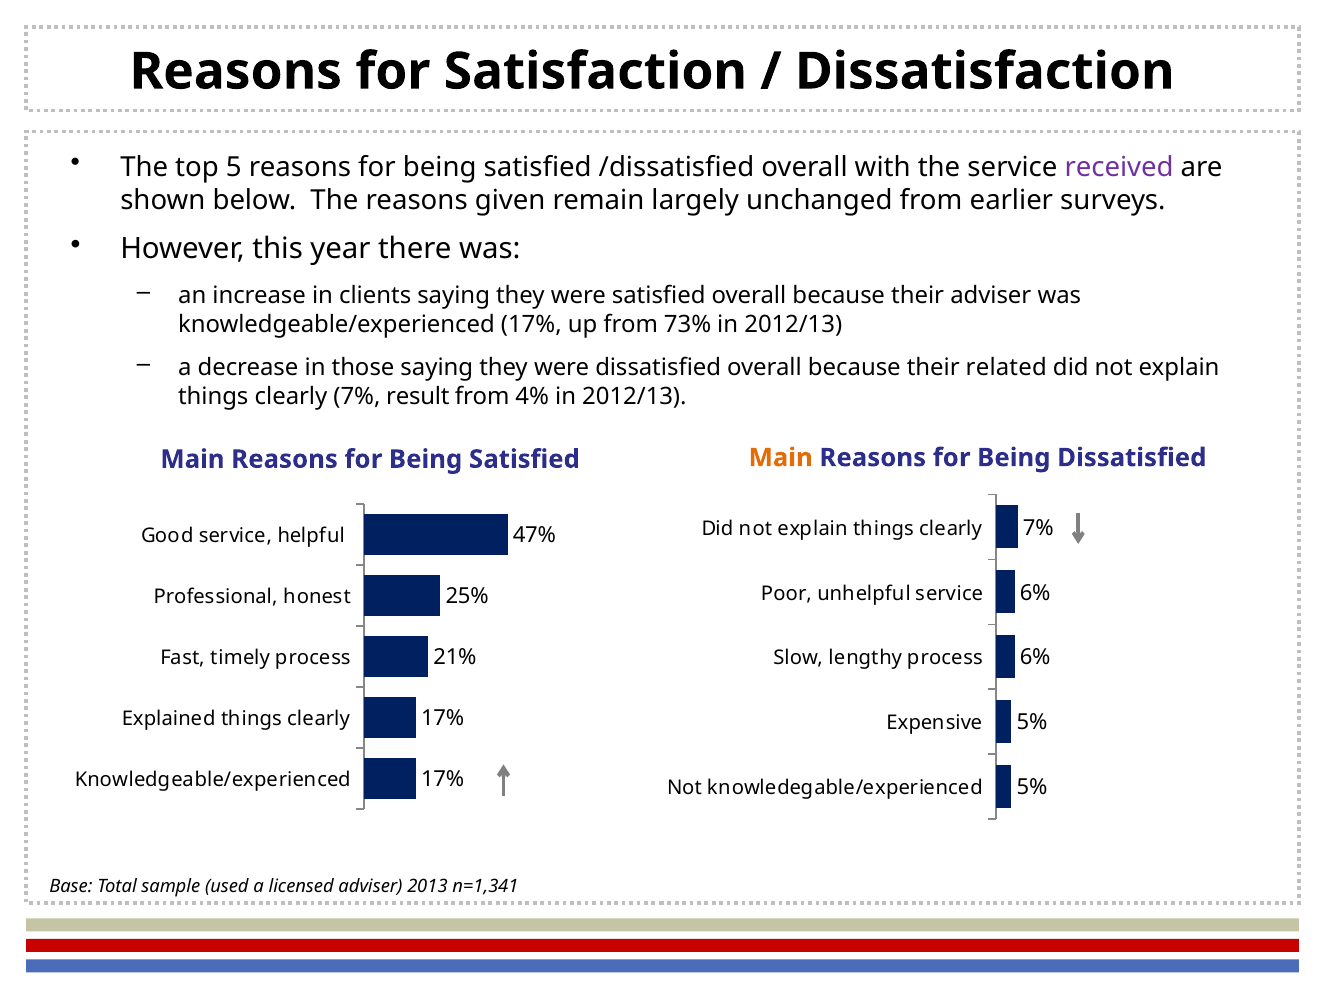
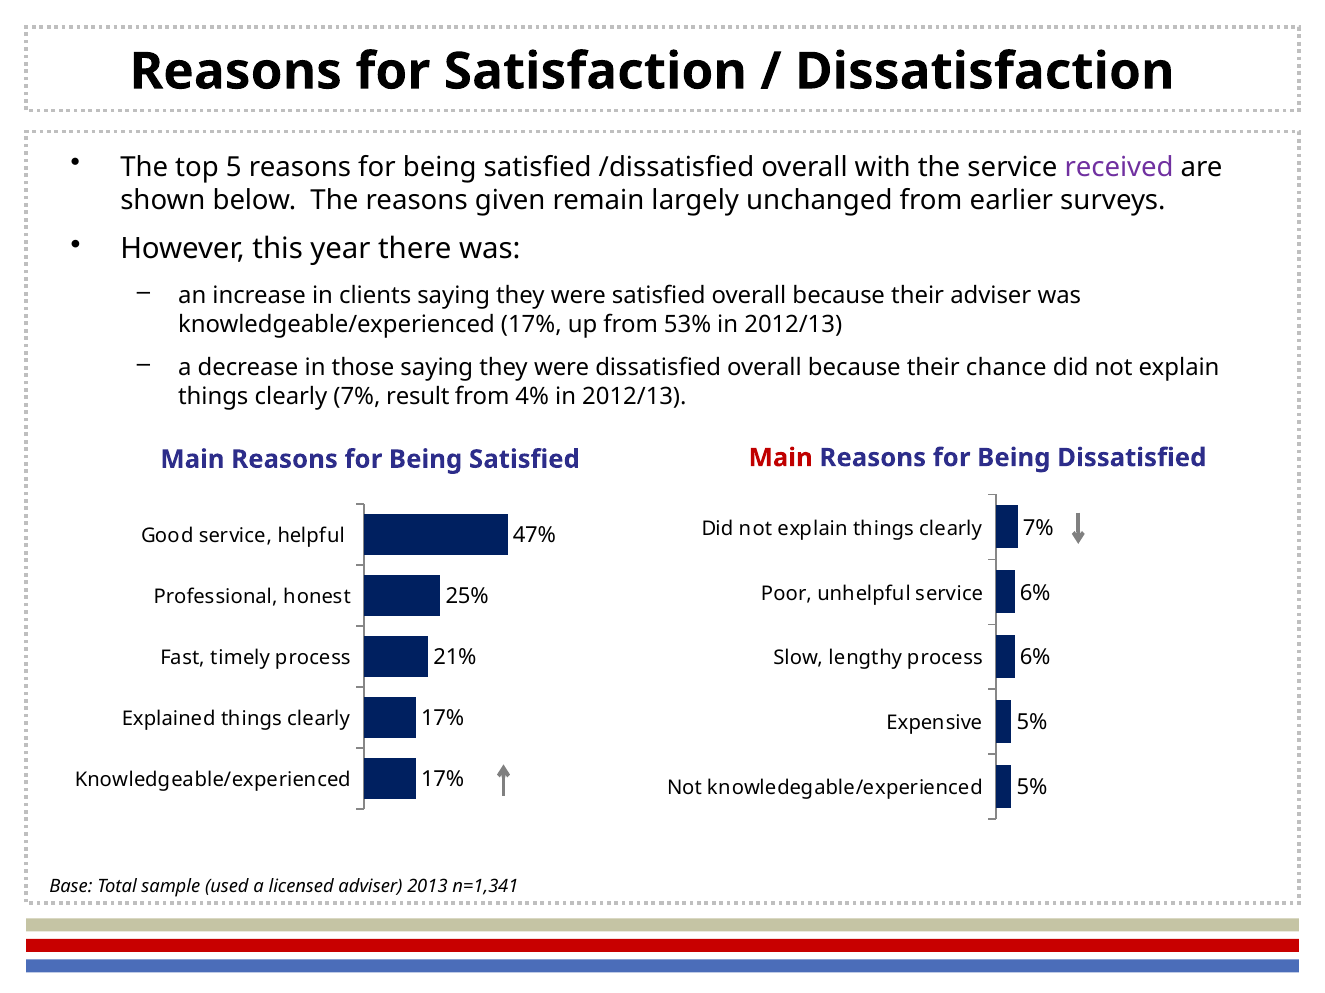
73%: 73% -> 53%
related: related -> chance
Main at (781, 458) colour: orange -> red
